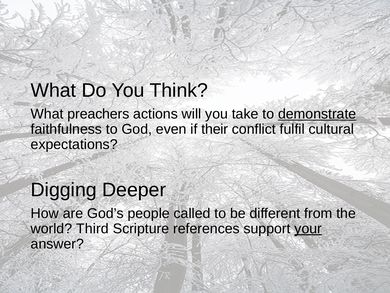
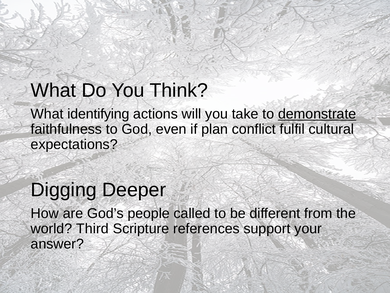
preachers: preachers -> identifying
their: their -> plan
your underline: present -> none
